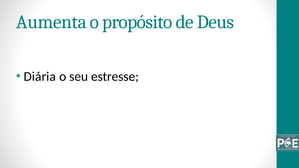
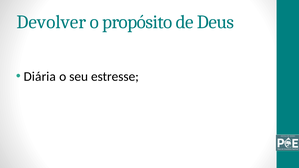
Aumenta: Aumenta -> Devolver
